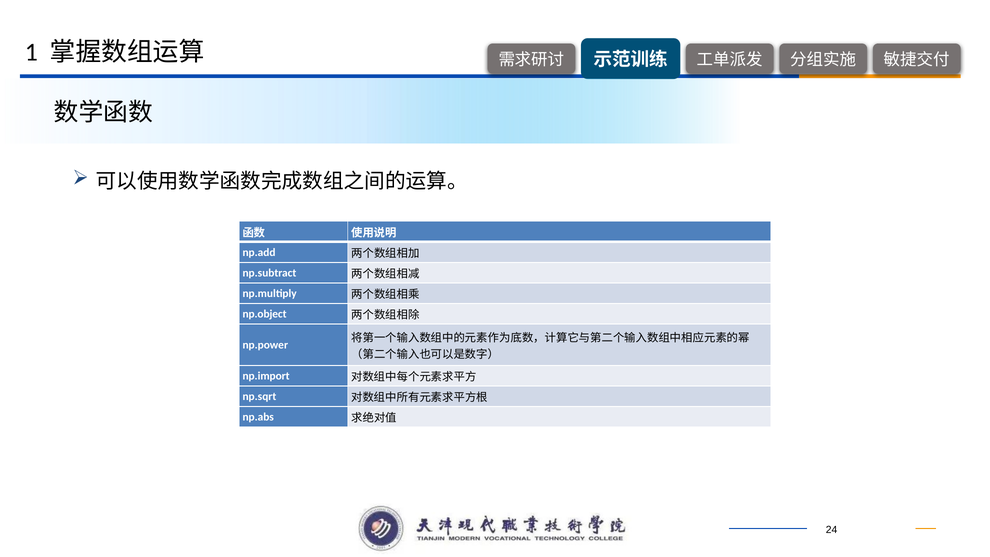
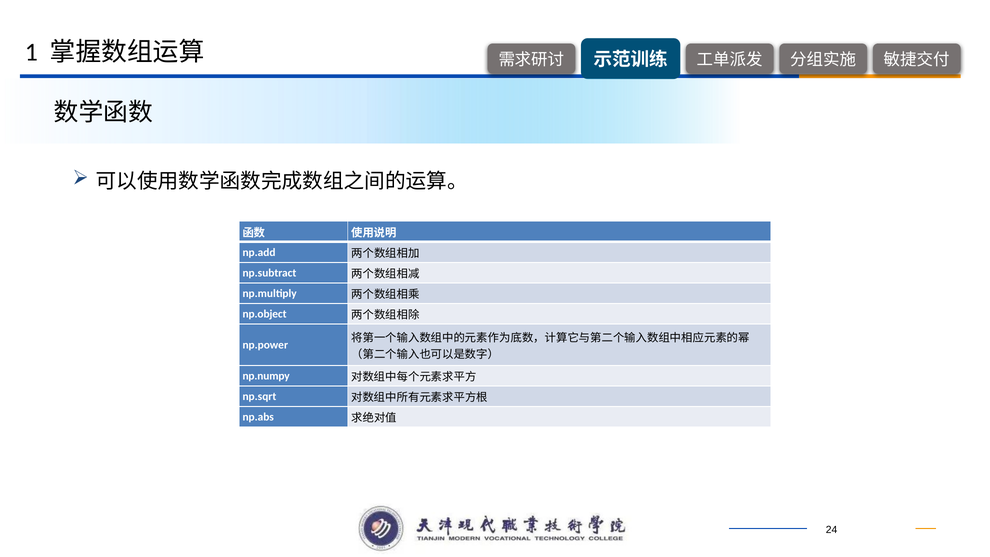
np.import: np.import -> np.numpy
